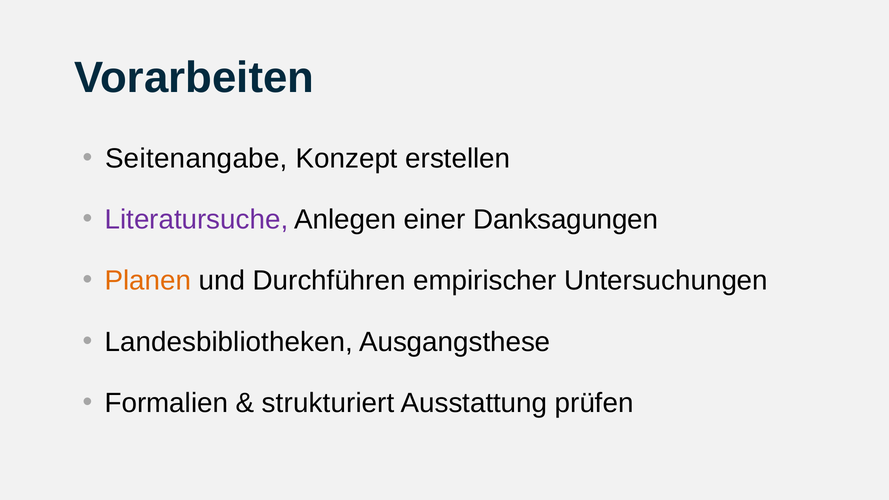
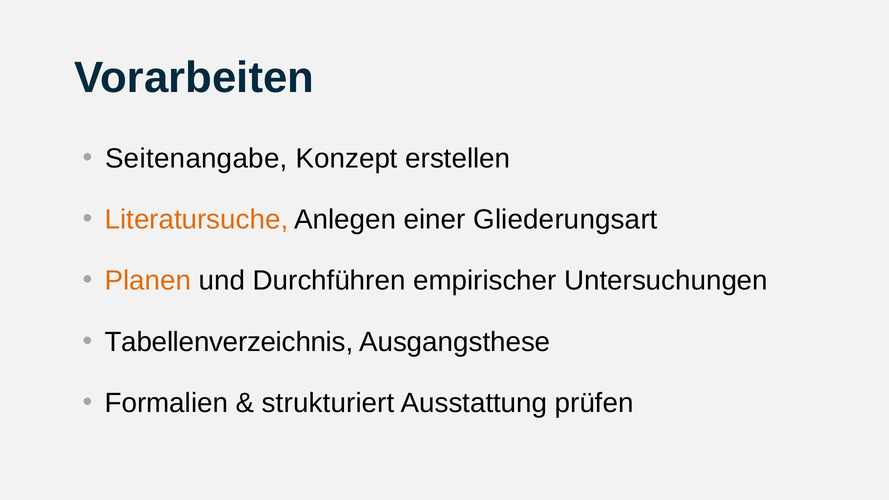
Literatursuche colour: purple -> orange
Danksagungen: Danksagungen -> Gliederungsart
Landesbibliotheken: Landesbibliotheken -> Tabellenverzeichnis
